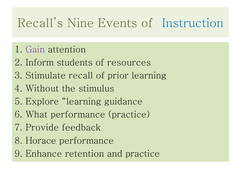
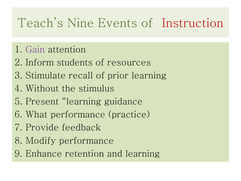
Recall’s: Recall’s -> Teach’s
Instruction colour: blue -> red
Explore: Explore -> Present
Horace: Horace -> Modify
and practice: practice -> learning
